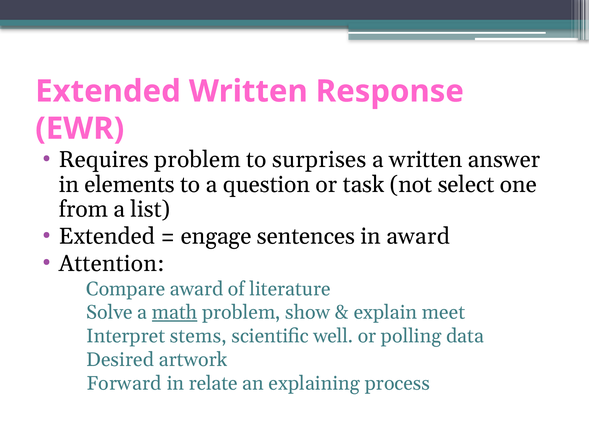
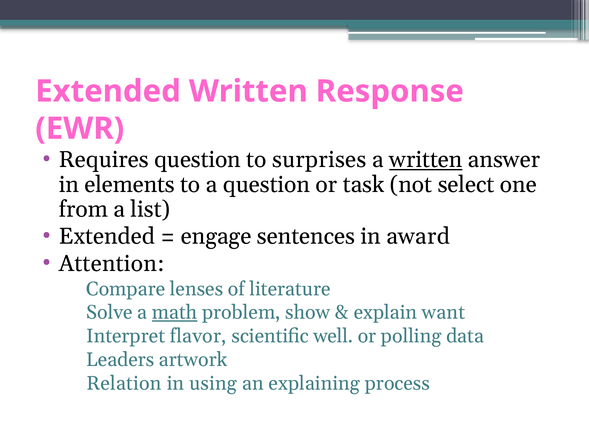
Requires problem: problem -> question
written at (426, 160) underline: none -> present
Compare award: award -> lenses
meet: meet -> want
stems: stems -> flavor
Desired: Desired -> Leaders
Forward: Forward -> Relation
relate: relate -> using
